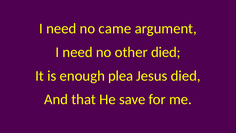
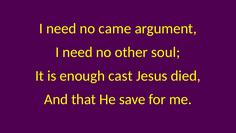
other died: died -> soul
plea: plea -> cast
